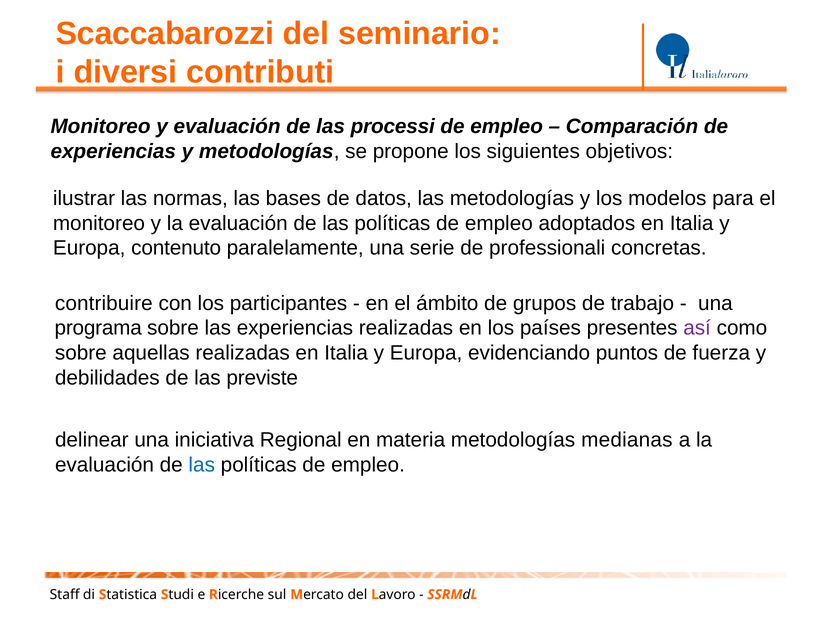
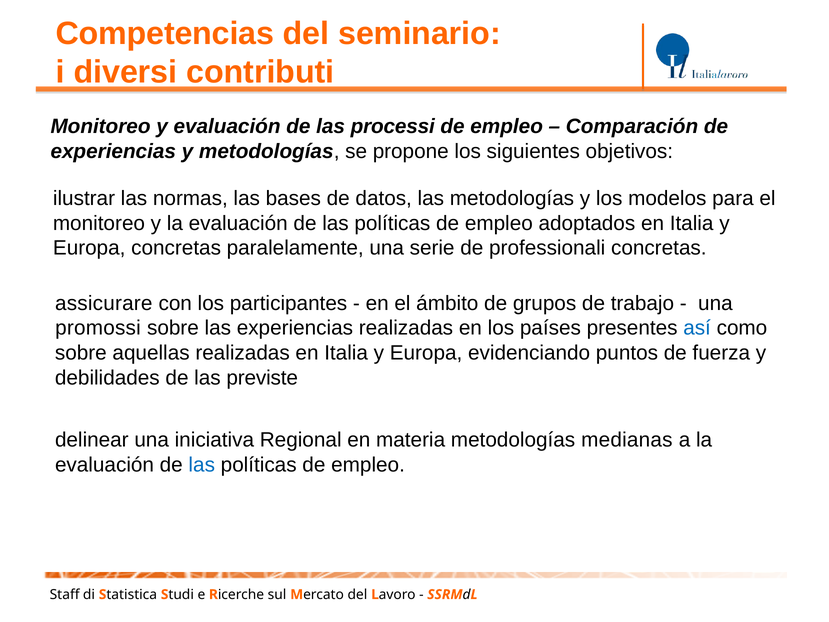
Scaccabarozzi: Scaccabarozzi -> Competencias
Europa contenuto: contenuto -> concretas
contribuire: contribuire -> assicurare
programa: programa -> promossi
así colour: purple -> blue
